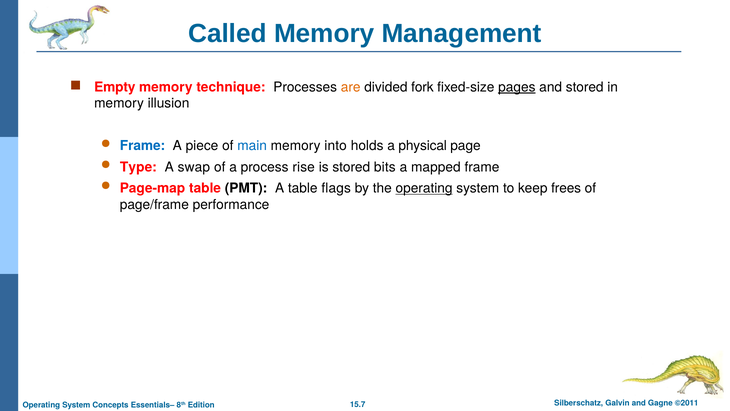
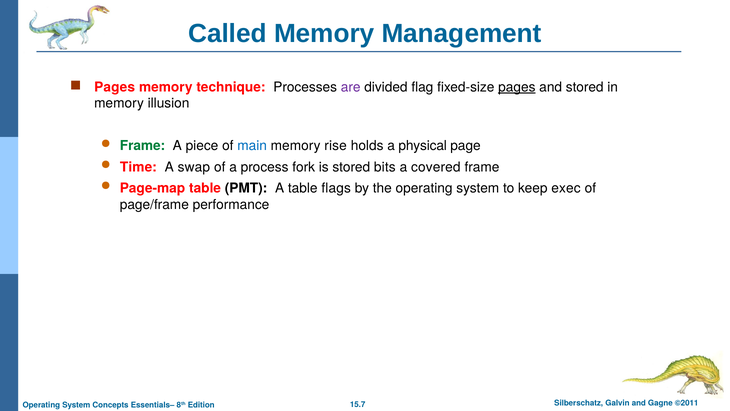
Empty at (115, 87): Empty -> Pages
are colour: orange -> purple
fork: fork -> flag
Frame at (143, 146) colour: blue -> green
into: into -> rise
Type: Type -> Time
rise: rise -> fork
mapped: mapped -> covered
operating at (424, 188) underline: present -> none
frees: frees -> exec
